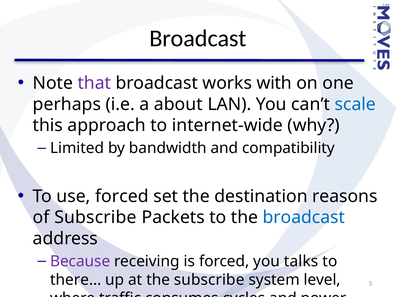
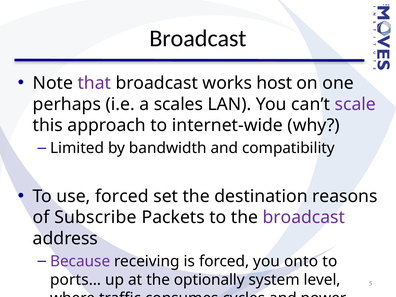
with: with -> host
about: about -> scales
scale colour: blue -> purple
broadcast at (304, 217) colour: blue -> purple
talks: talks -> onto
there…: there… -> ports…
the subscribe: subscribe -> optionally
